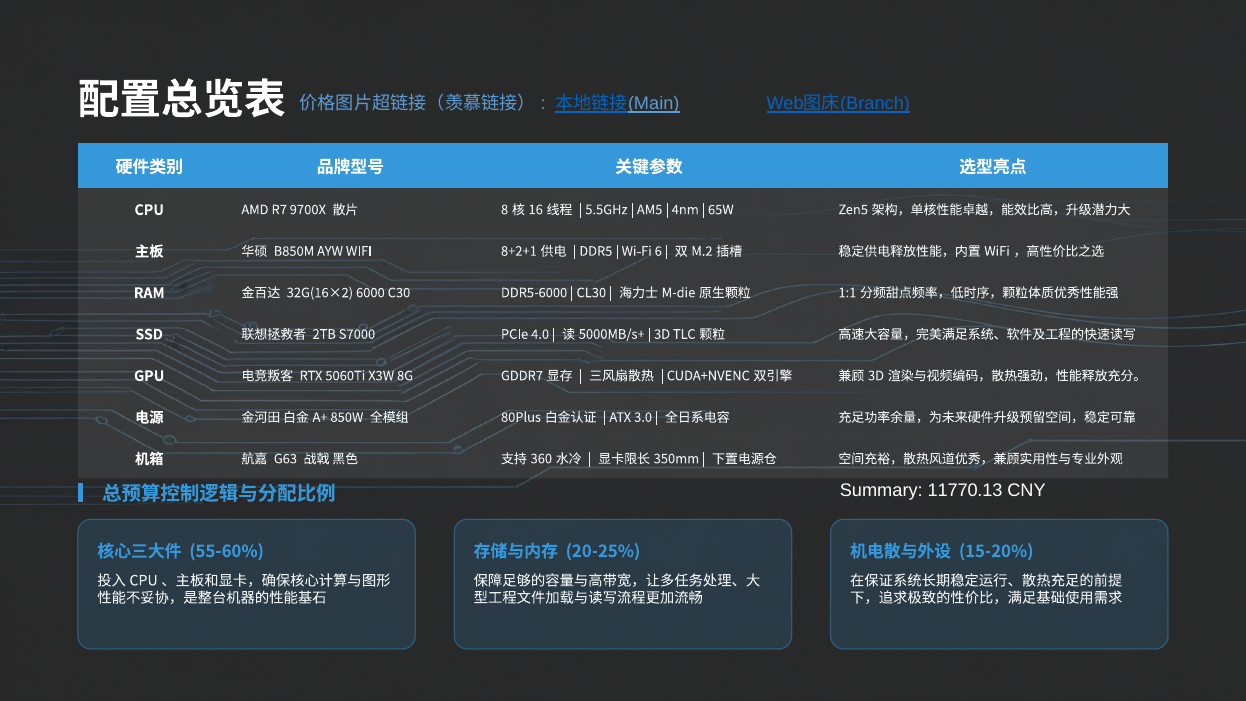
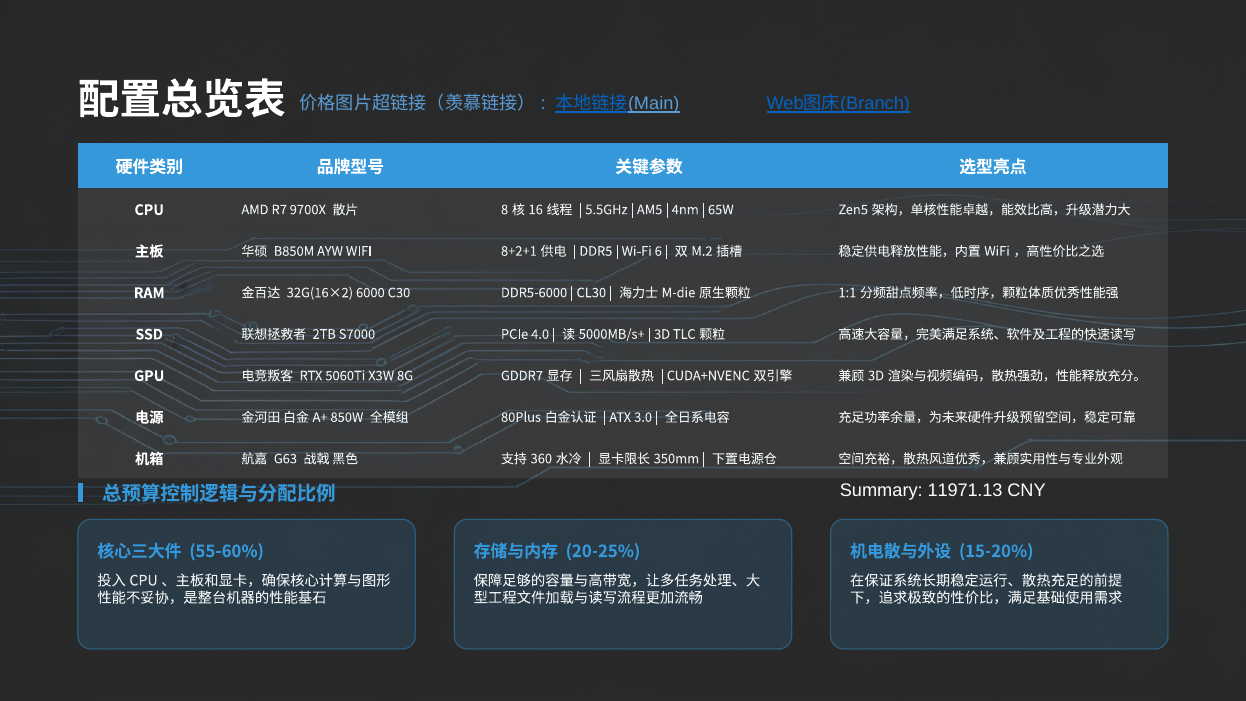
11770.13: 11770.13 -> 11971.13
